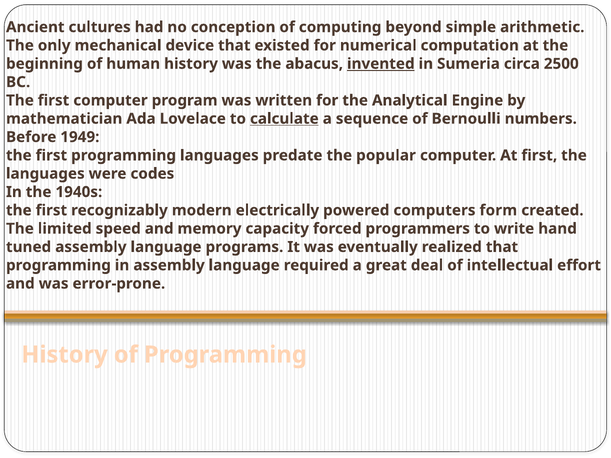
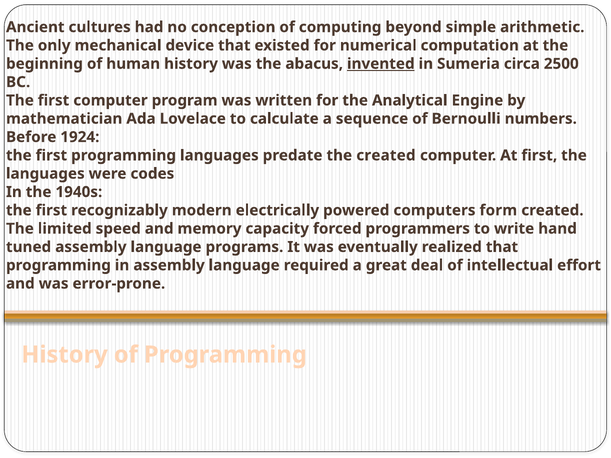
calculate underline: present -> none
1949: 1949 -> 1924
the popular: popular -> created
